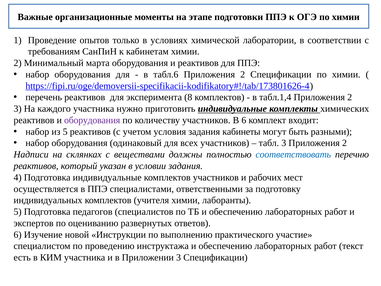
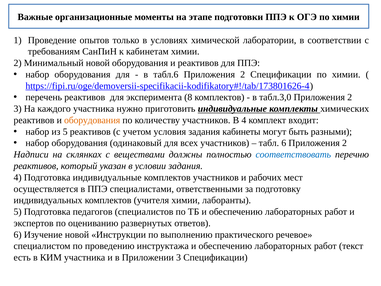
Минимальный марта: марта -> новой
табл.1,4: табл.1,4 -> табл.3,0
оборудования at (92, 120) colour: purple -> orange
В 6: 6 -> 4
табл 3: 3 -> 6
участие: участие -> речевое
